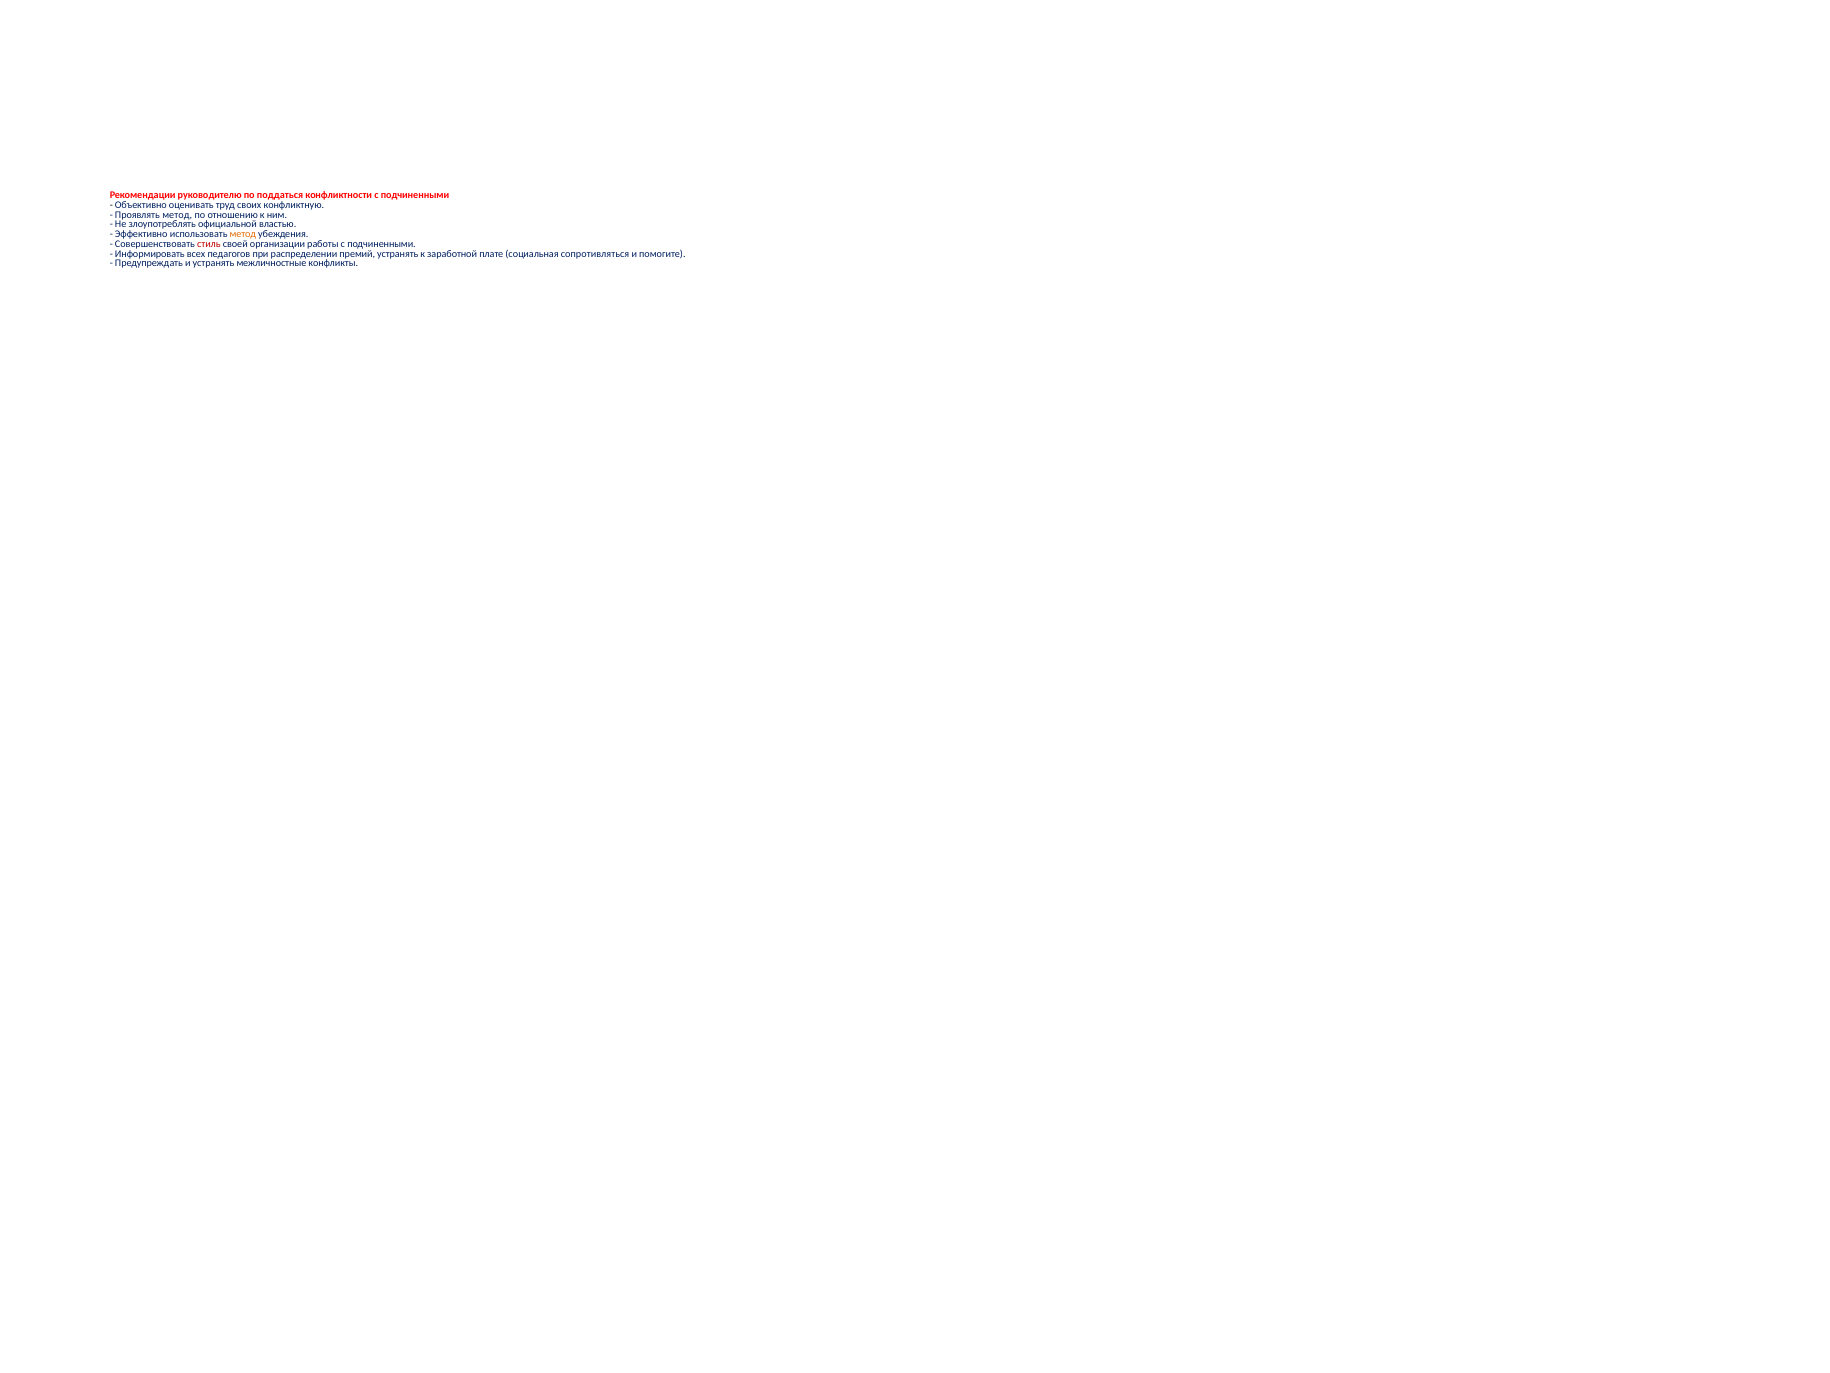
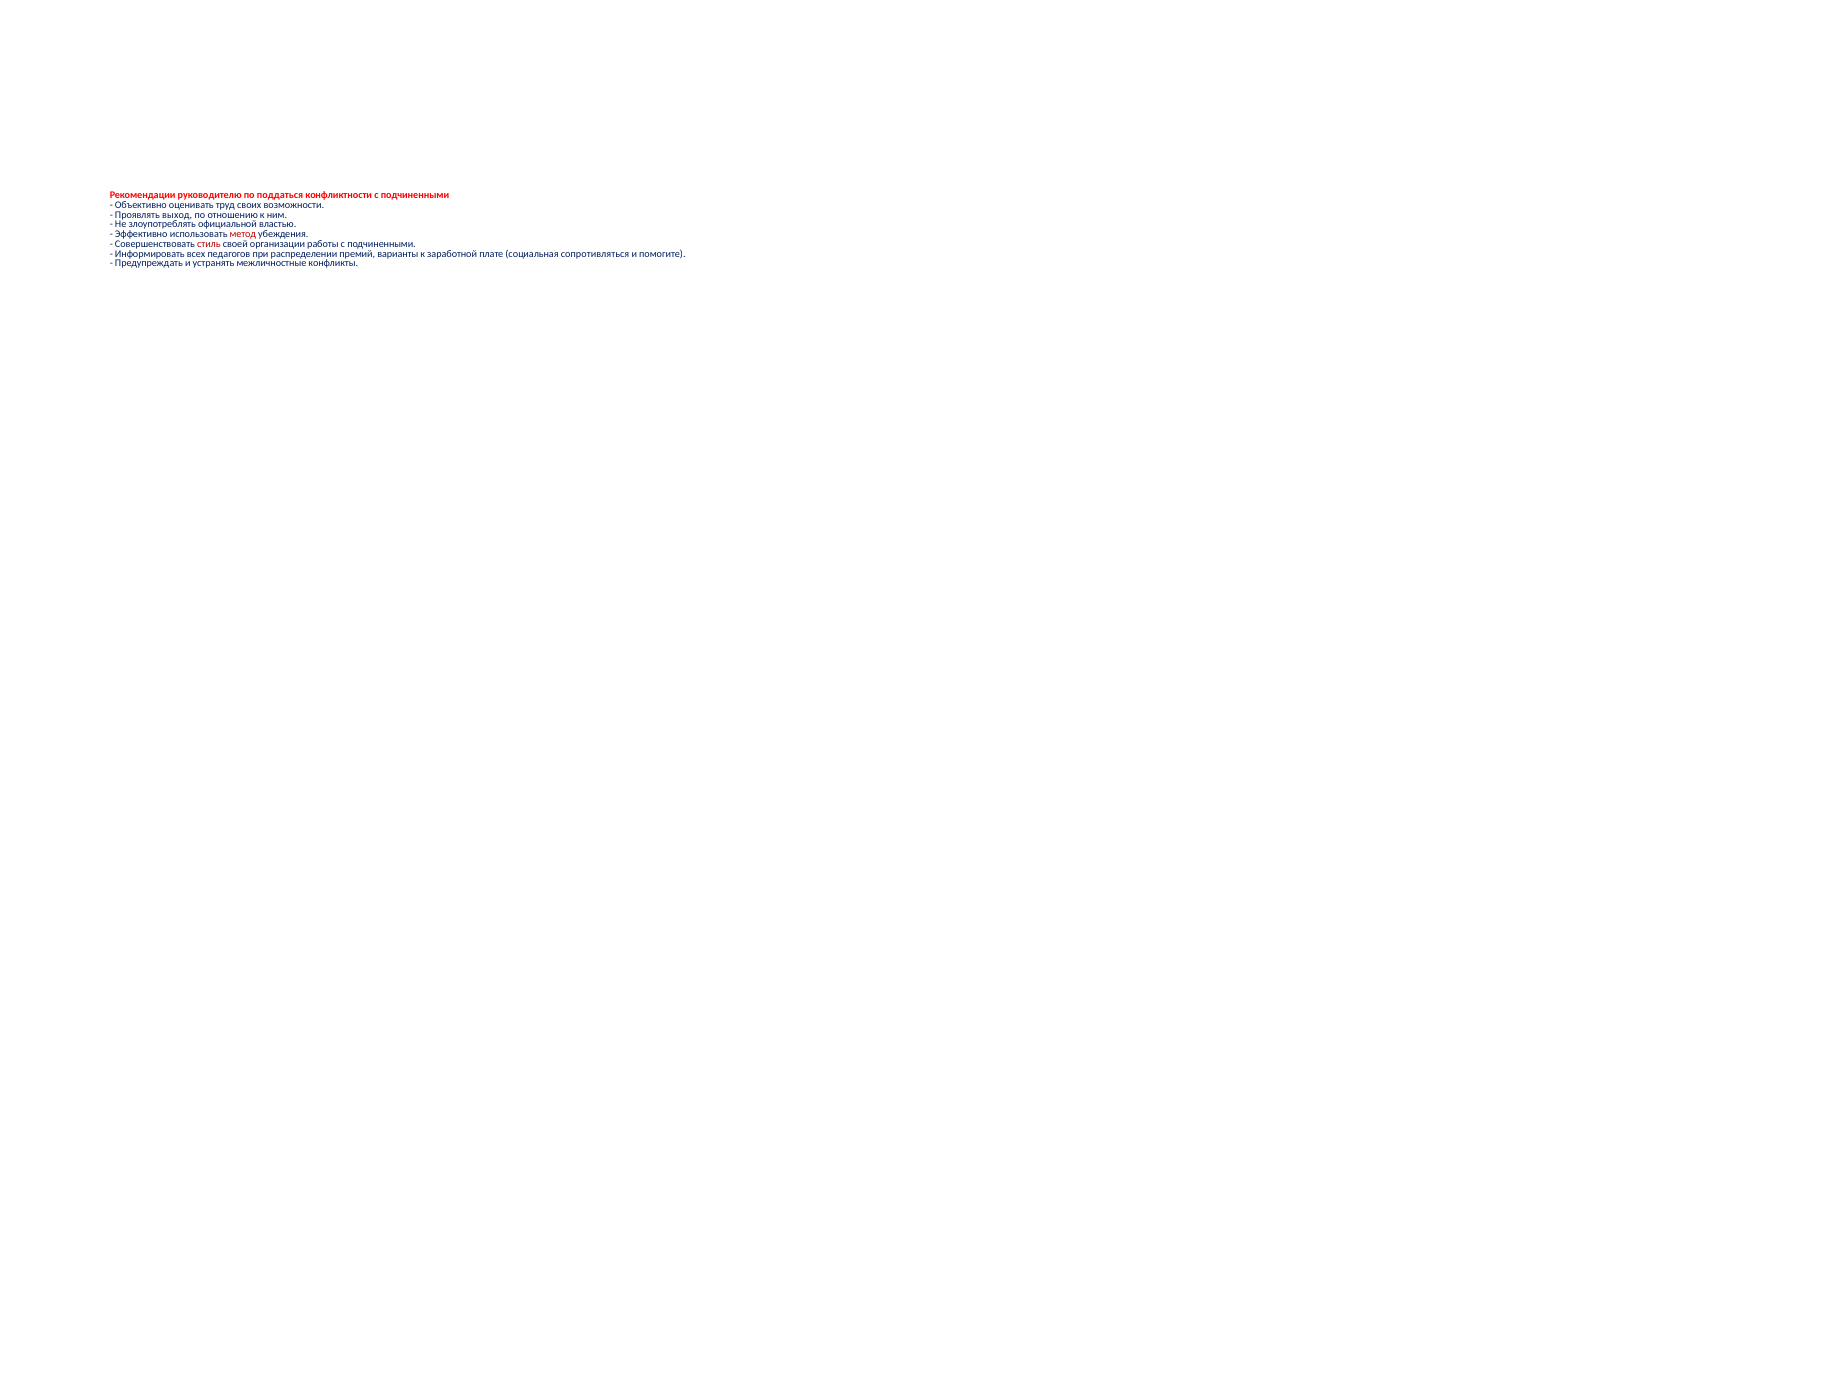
конфликтную: конфликтную -> возможности
Проявлять метод: метод -> выход
метод at (243, 234) colour: orange -> red
премий устранять: устранять -> варианты
